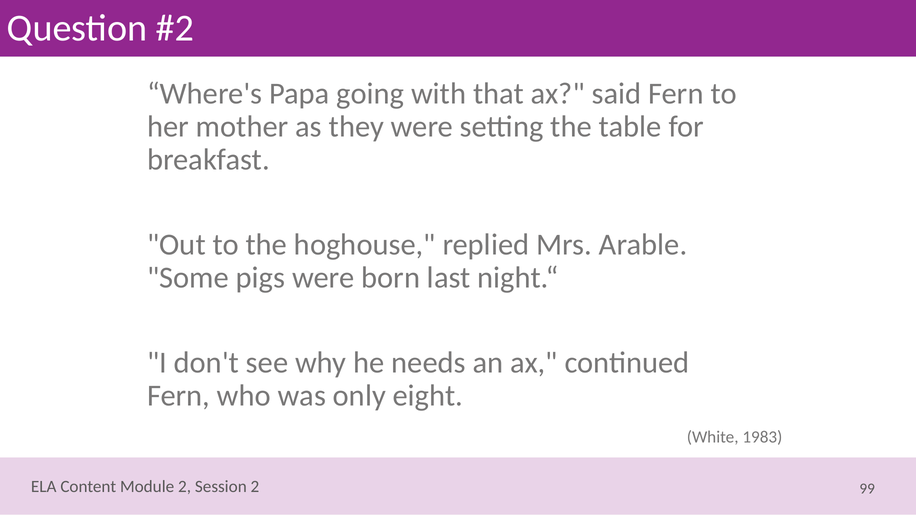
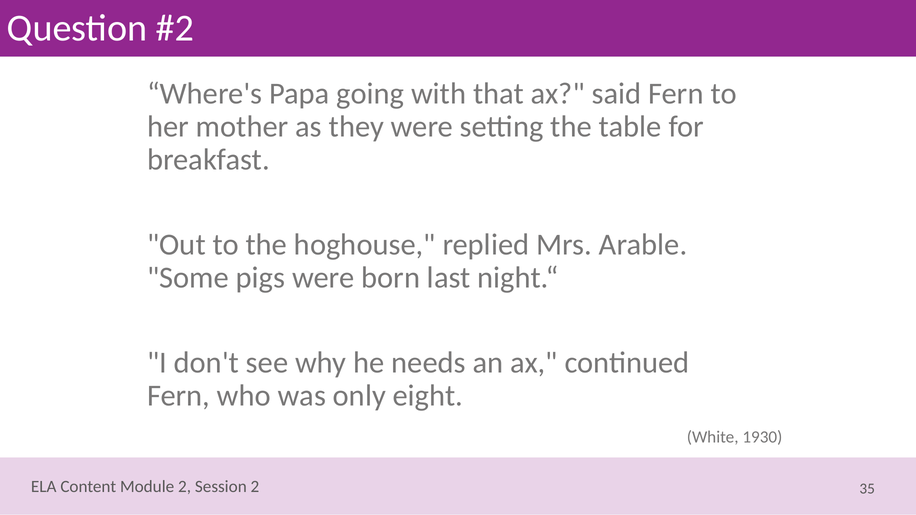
1983: 1983 -> 1930
99: 99 -> 35
